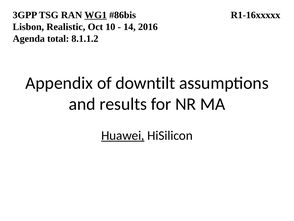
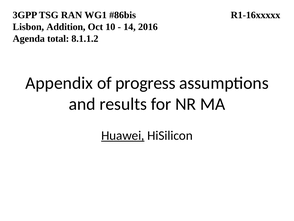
WG1 underline: present -> none
Realistic: Realistic -> Addition
downtilt: downtilt -> progress
